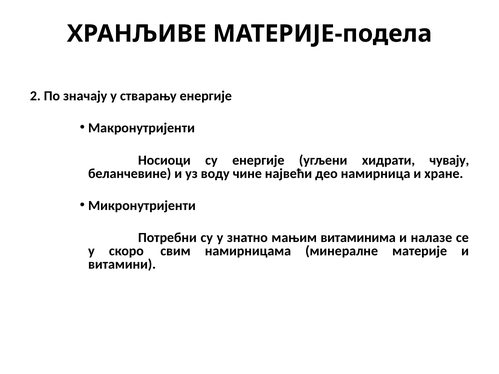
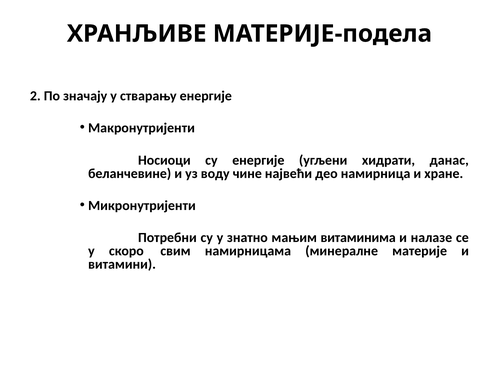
чувају: чувају -> данас
